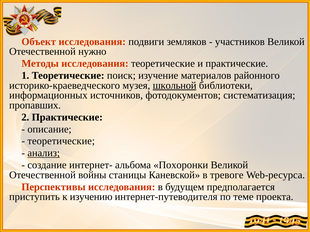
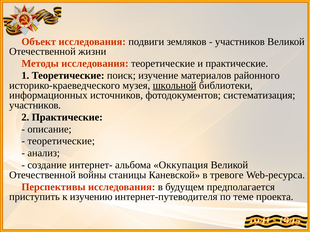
нужно: нужно -> жизни
пропавших at (35, 105): пропавших -> участников
анализ underline: present -> none
Похоронки: Похоронки -> Оккупация
